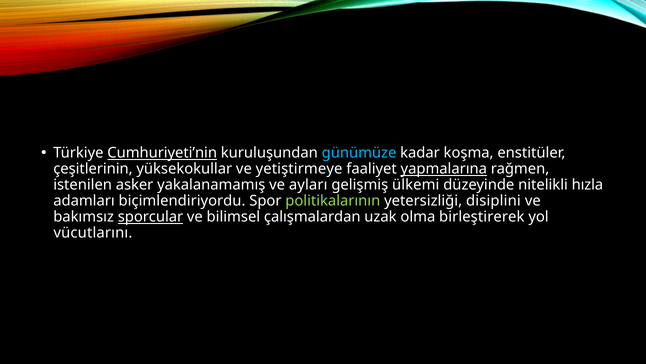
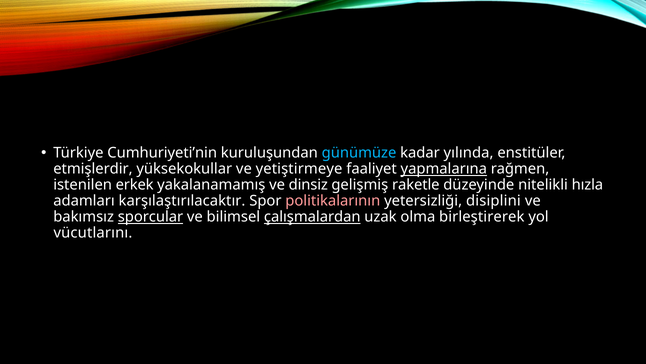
Cumhuriyeti’nin underline: present -> none
koşma: koşma -> yılında
çeşitlerinin: çeşitlerinin -> etmişlerdir
asker: asker -> erkek
ayları: ayları -> dinsiz
ülkemi: ülkemi -> raketle
biçimlendiriyordu: biçimlendiriyordu -> karşılaştırılacaktır
politikalarının colour: light green -> pink
çalışmalardan underline: none -> present
